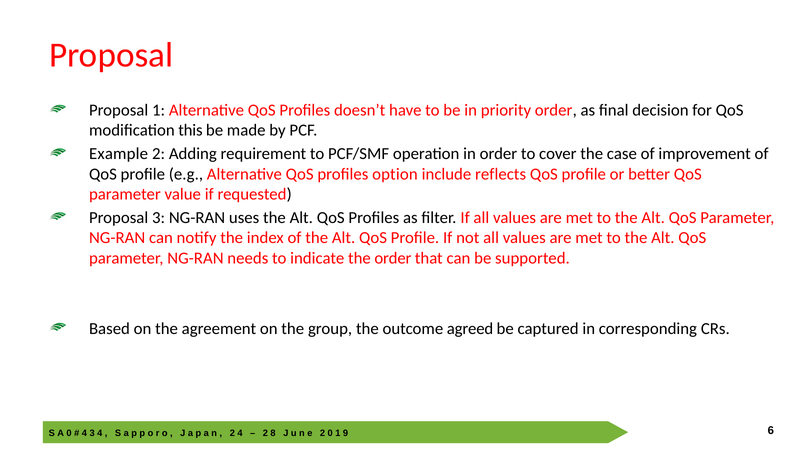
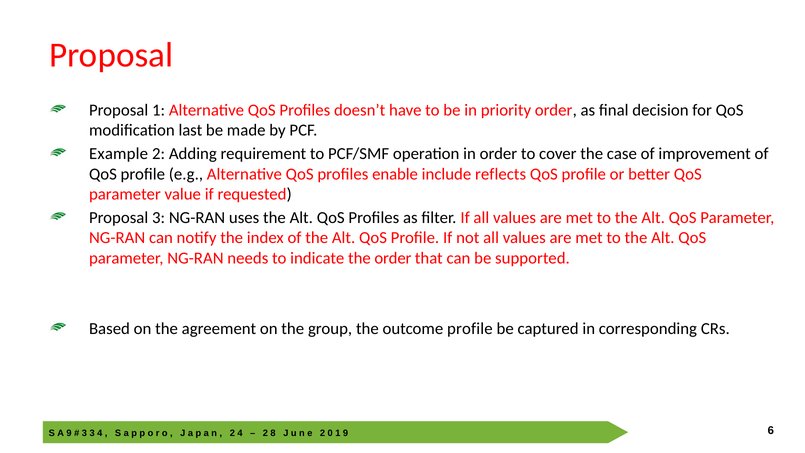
this: this -> last
option: option -> enable
outcome agreed: agreed -> profile
0 at (69, 433): 0 -> 9
4 at (84, 433): 4 -> 3
